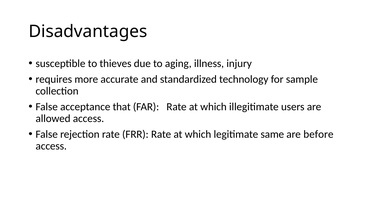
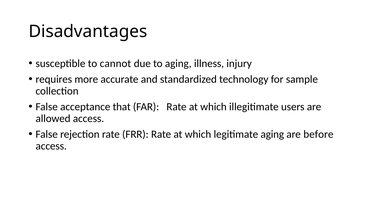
thieves: thieves -> cannot
legitimate same: same -> aging
